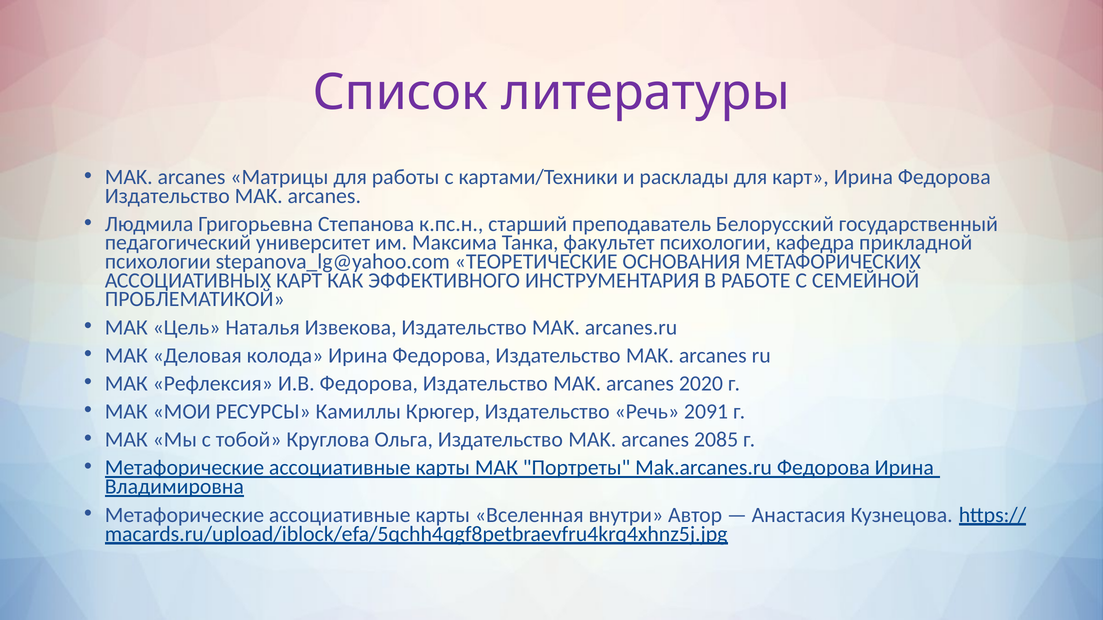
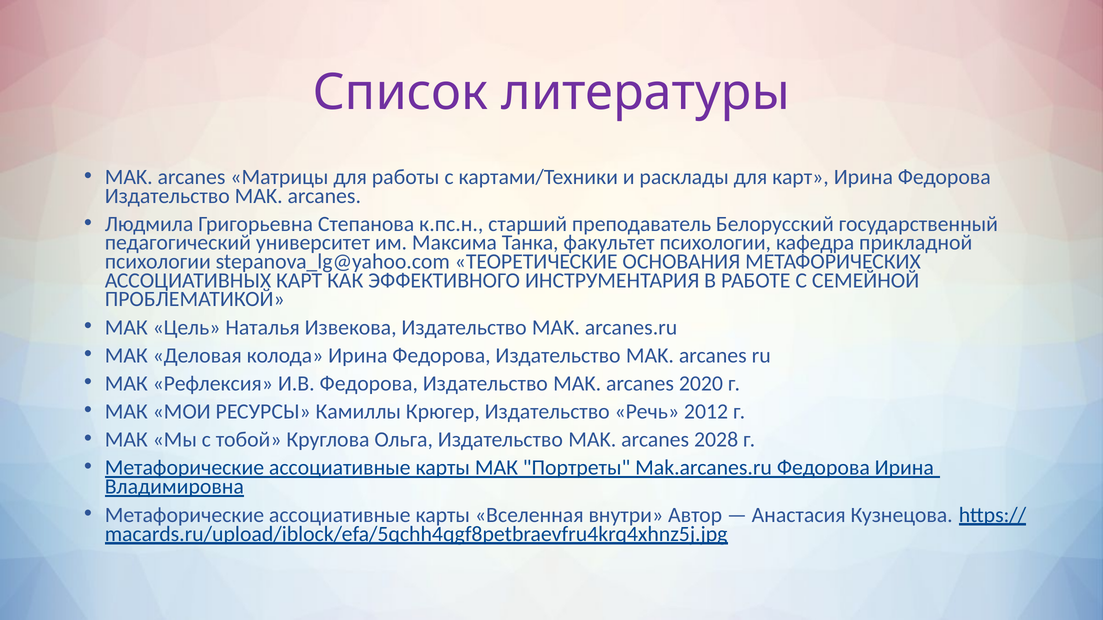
2091: 2091 -> 2012
2085: 2085 -> 2028
